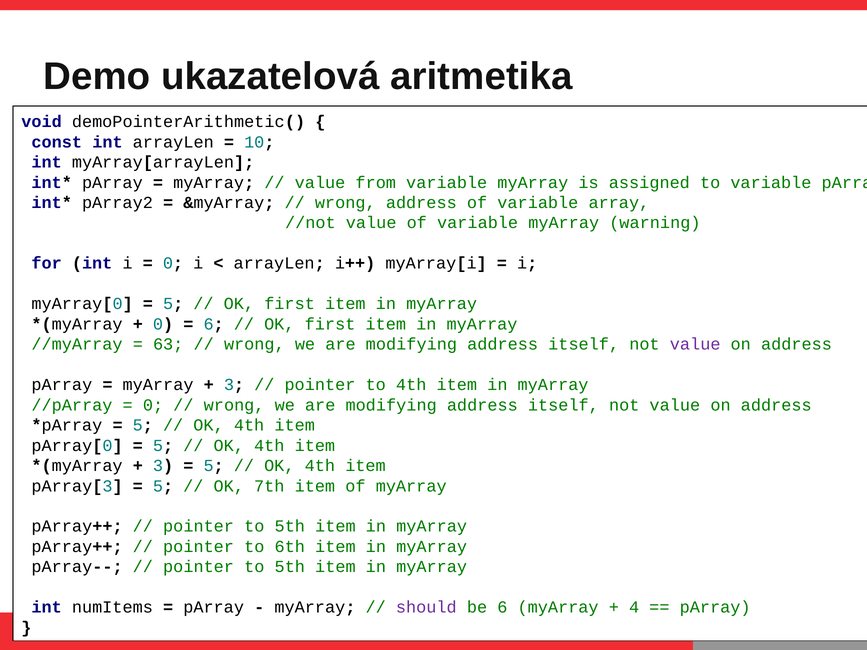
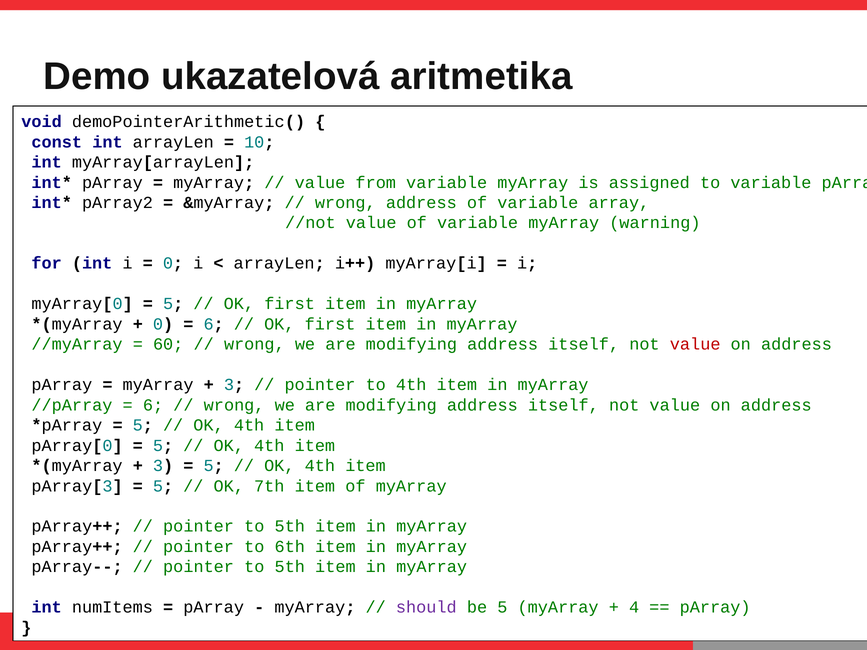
63: 63 -> 60
value at (695, 344) colour: purple -> red
0 at (153, 405): 0 -> 6
be 6: 6 -> 5
